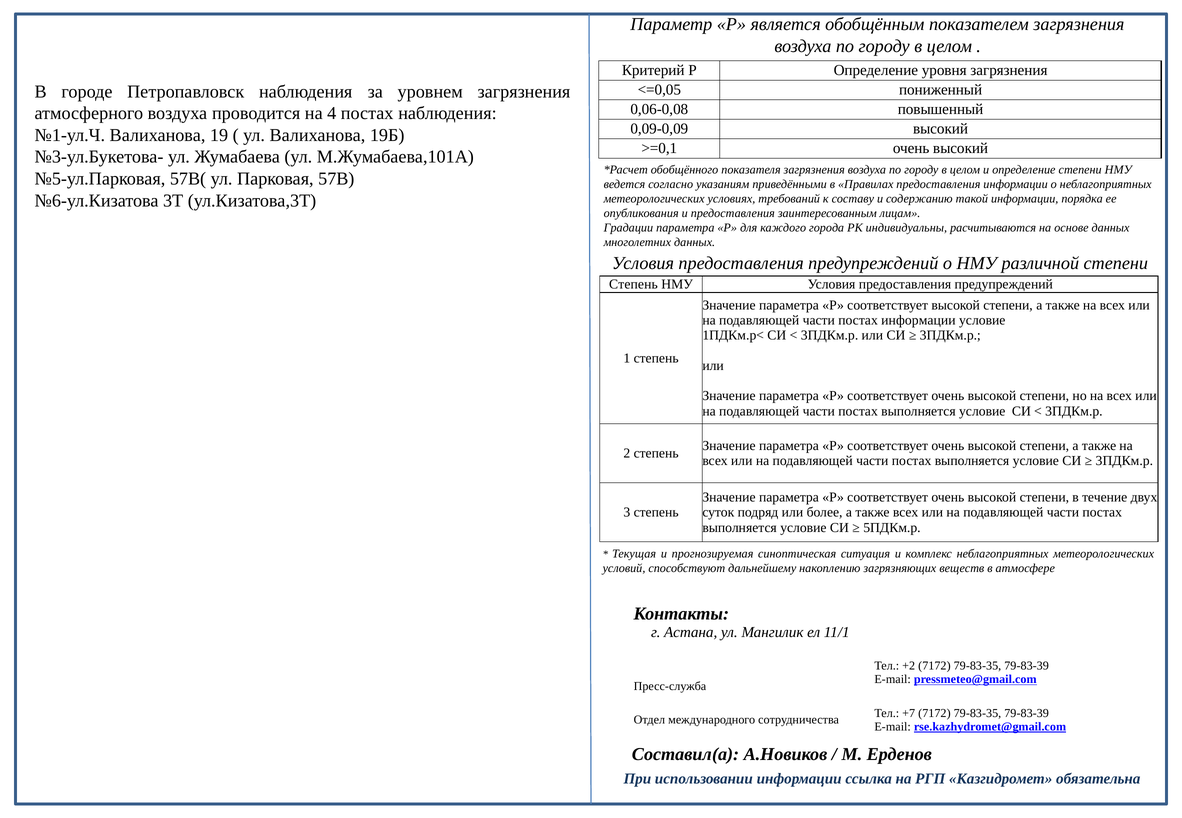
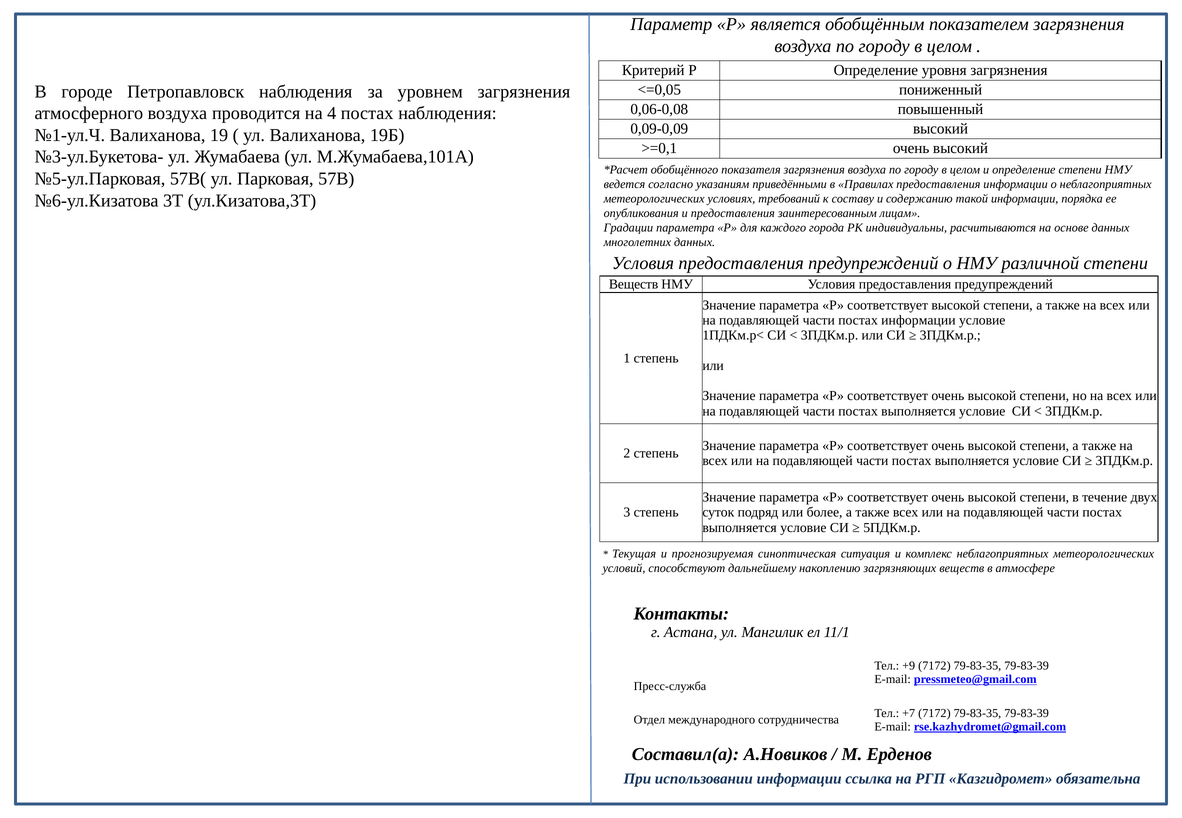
Степень at (633, 284): Степень -> Веществ
+2: +2 -> +9
